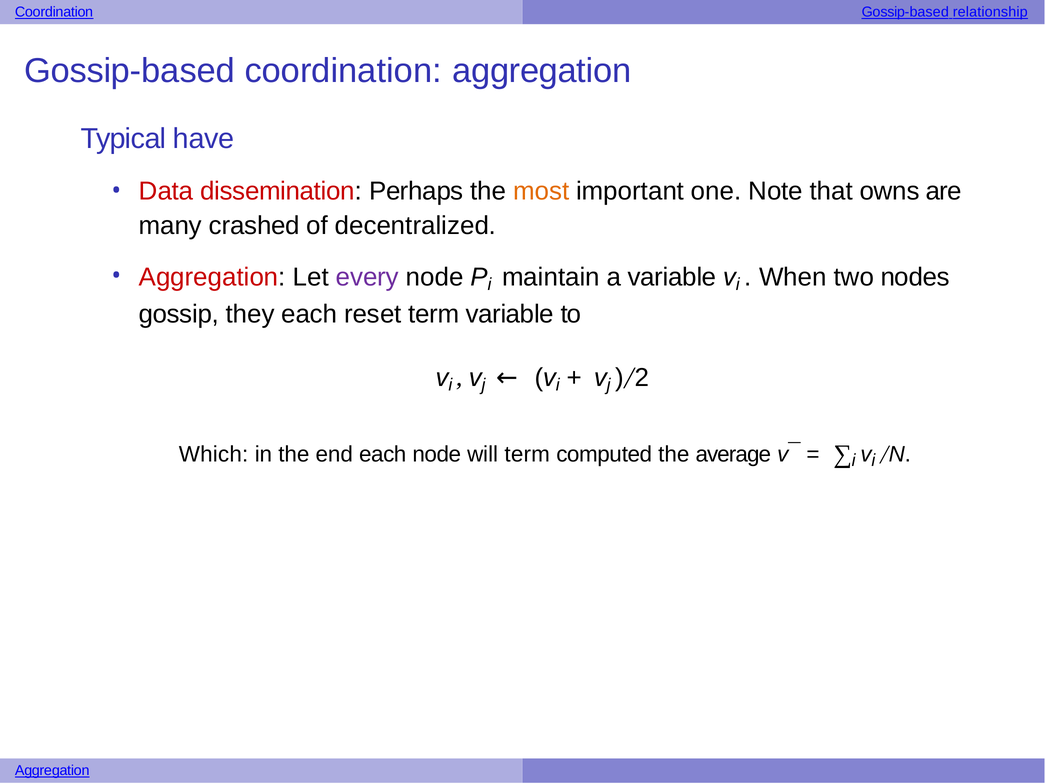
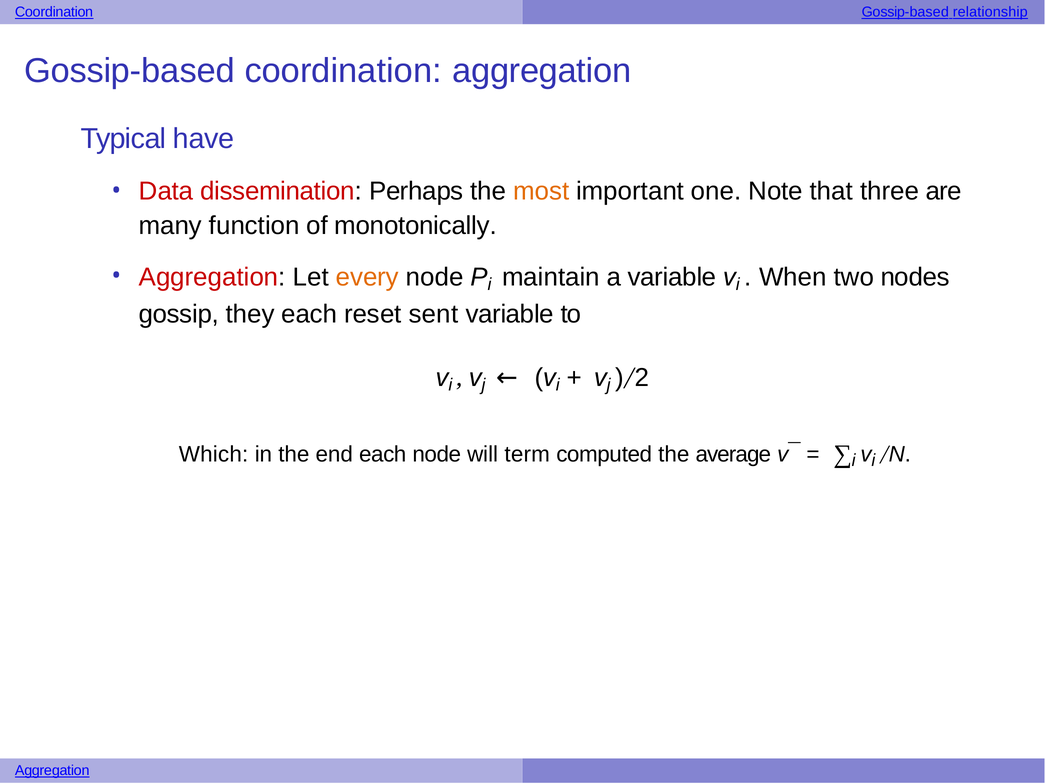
owns: owns -> three
crashed: crashed -> function
decentralized: decentralized -> monotonically
every colour: purple -> orange
reset term: term -> sent
